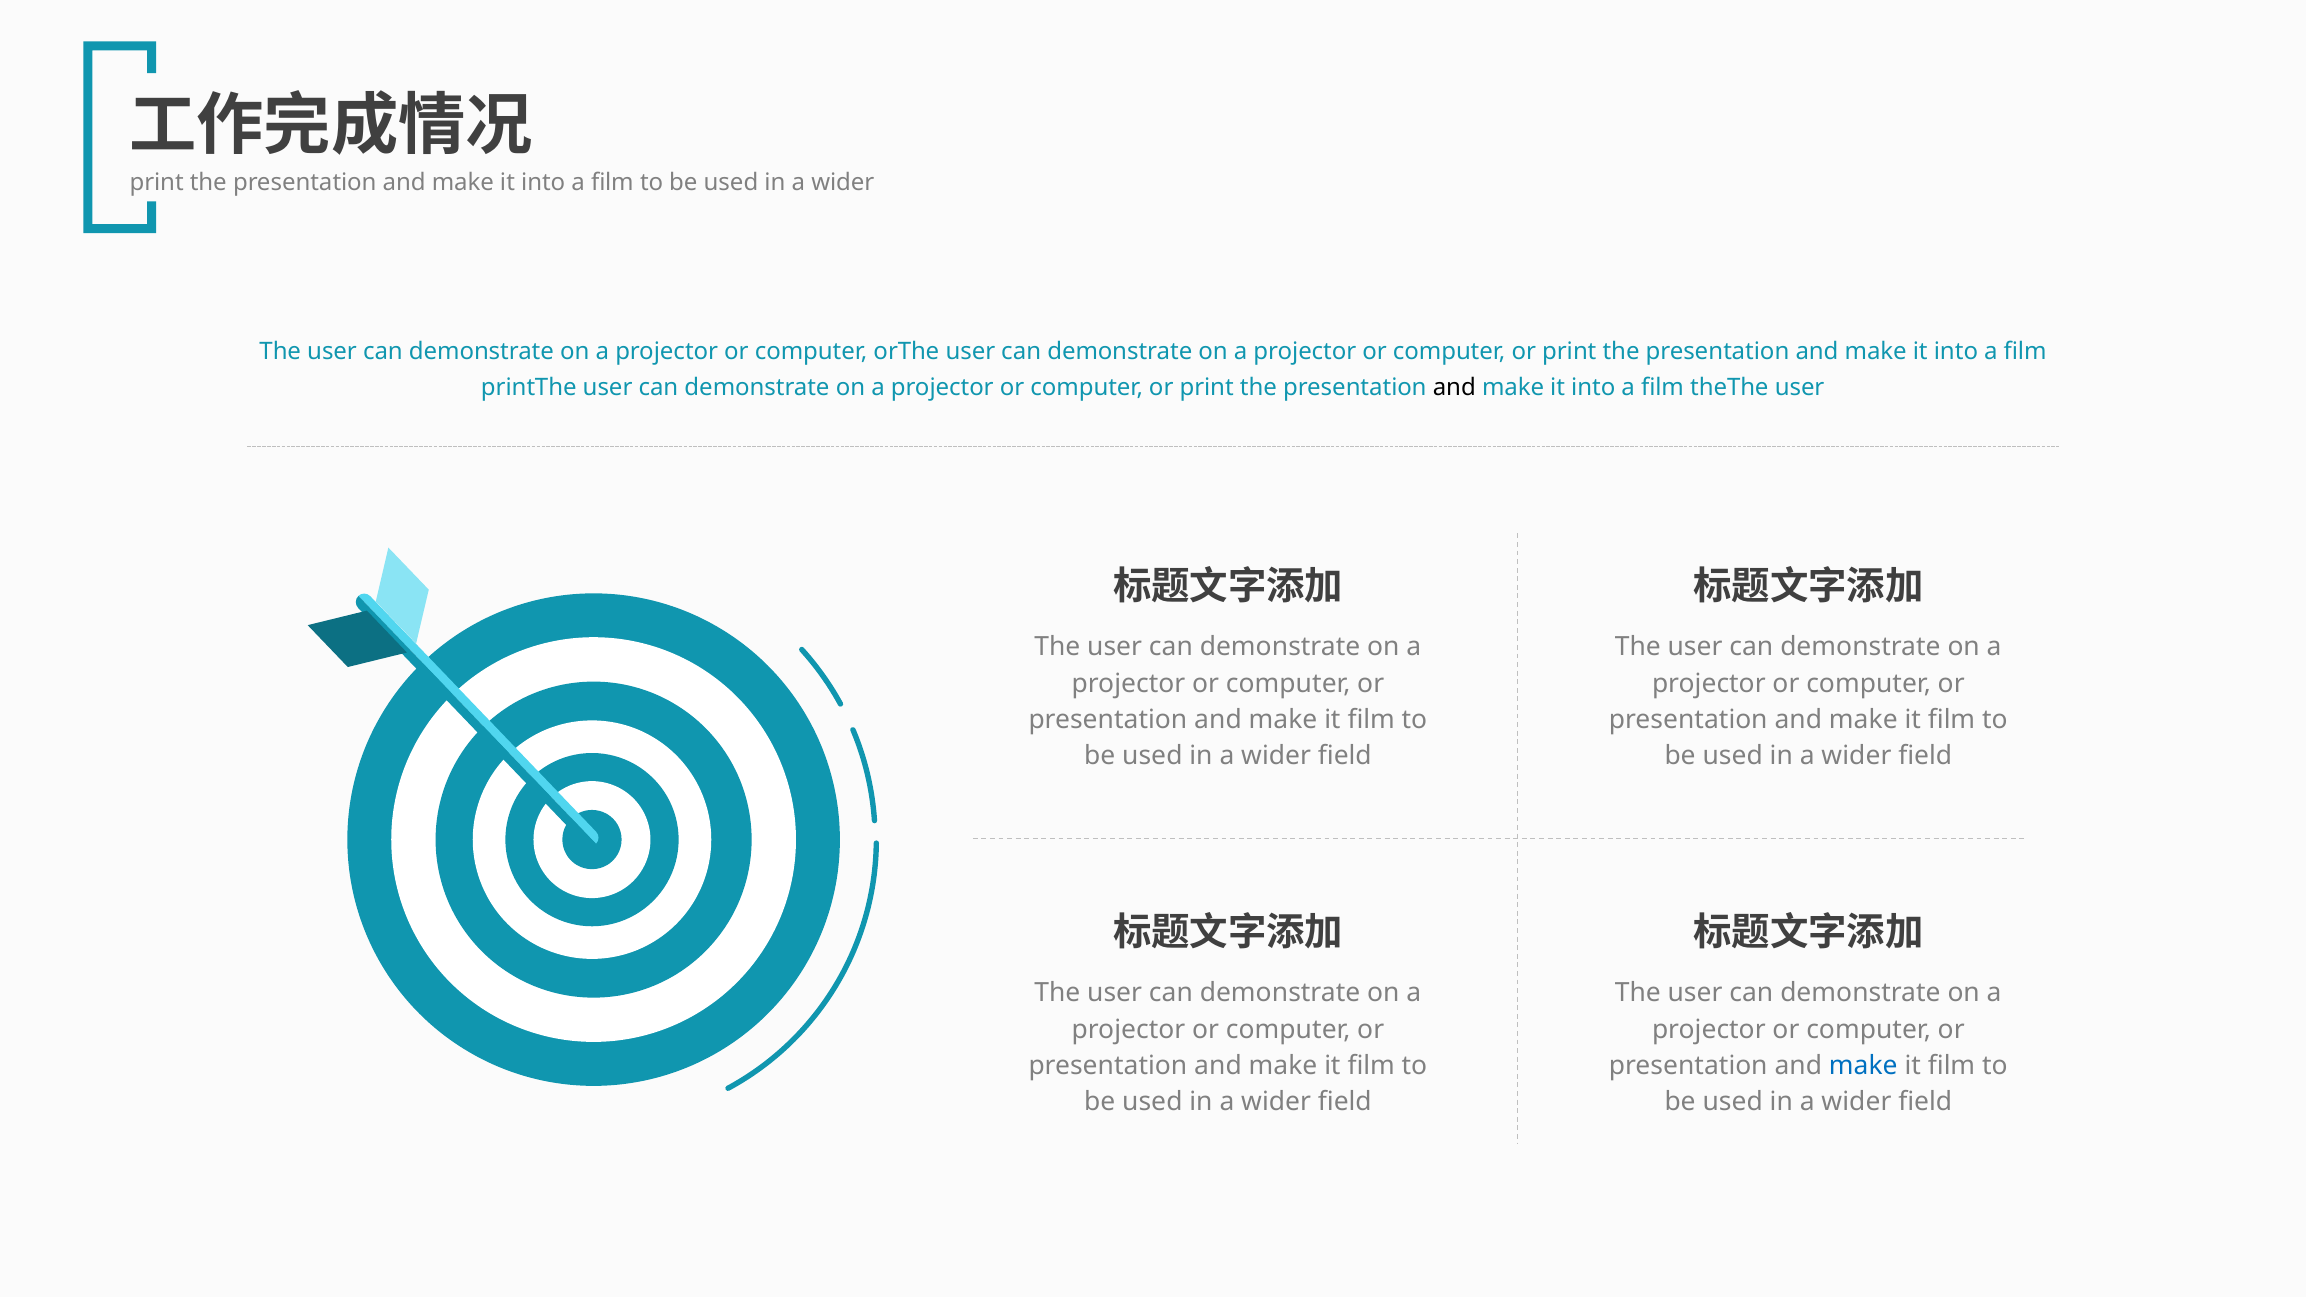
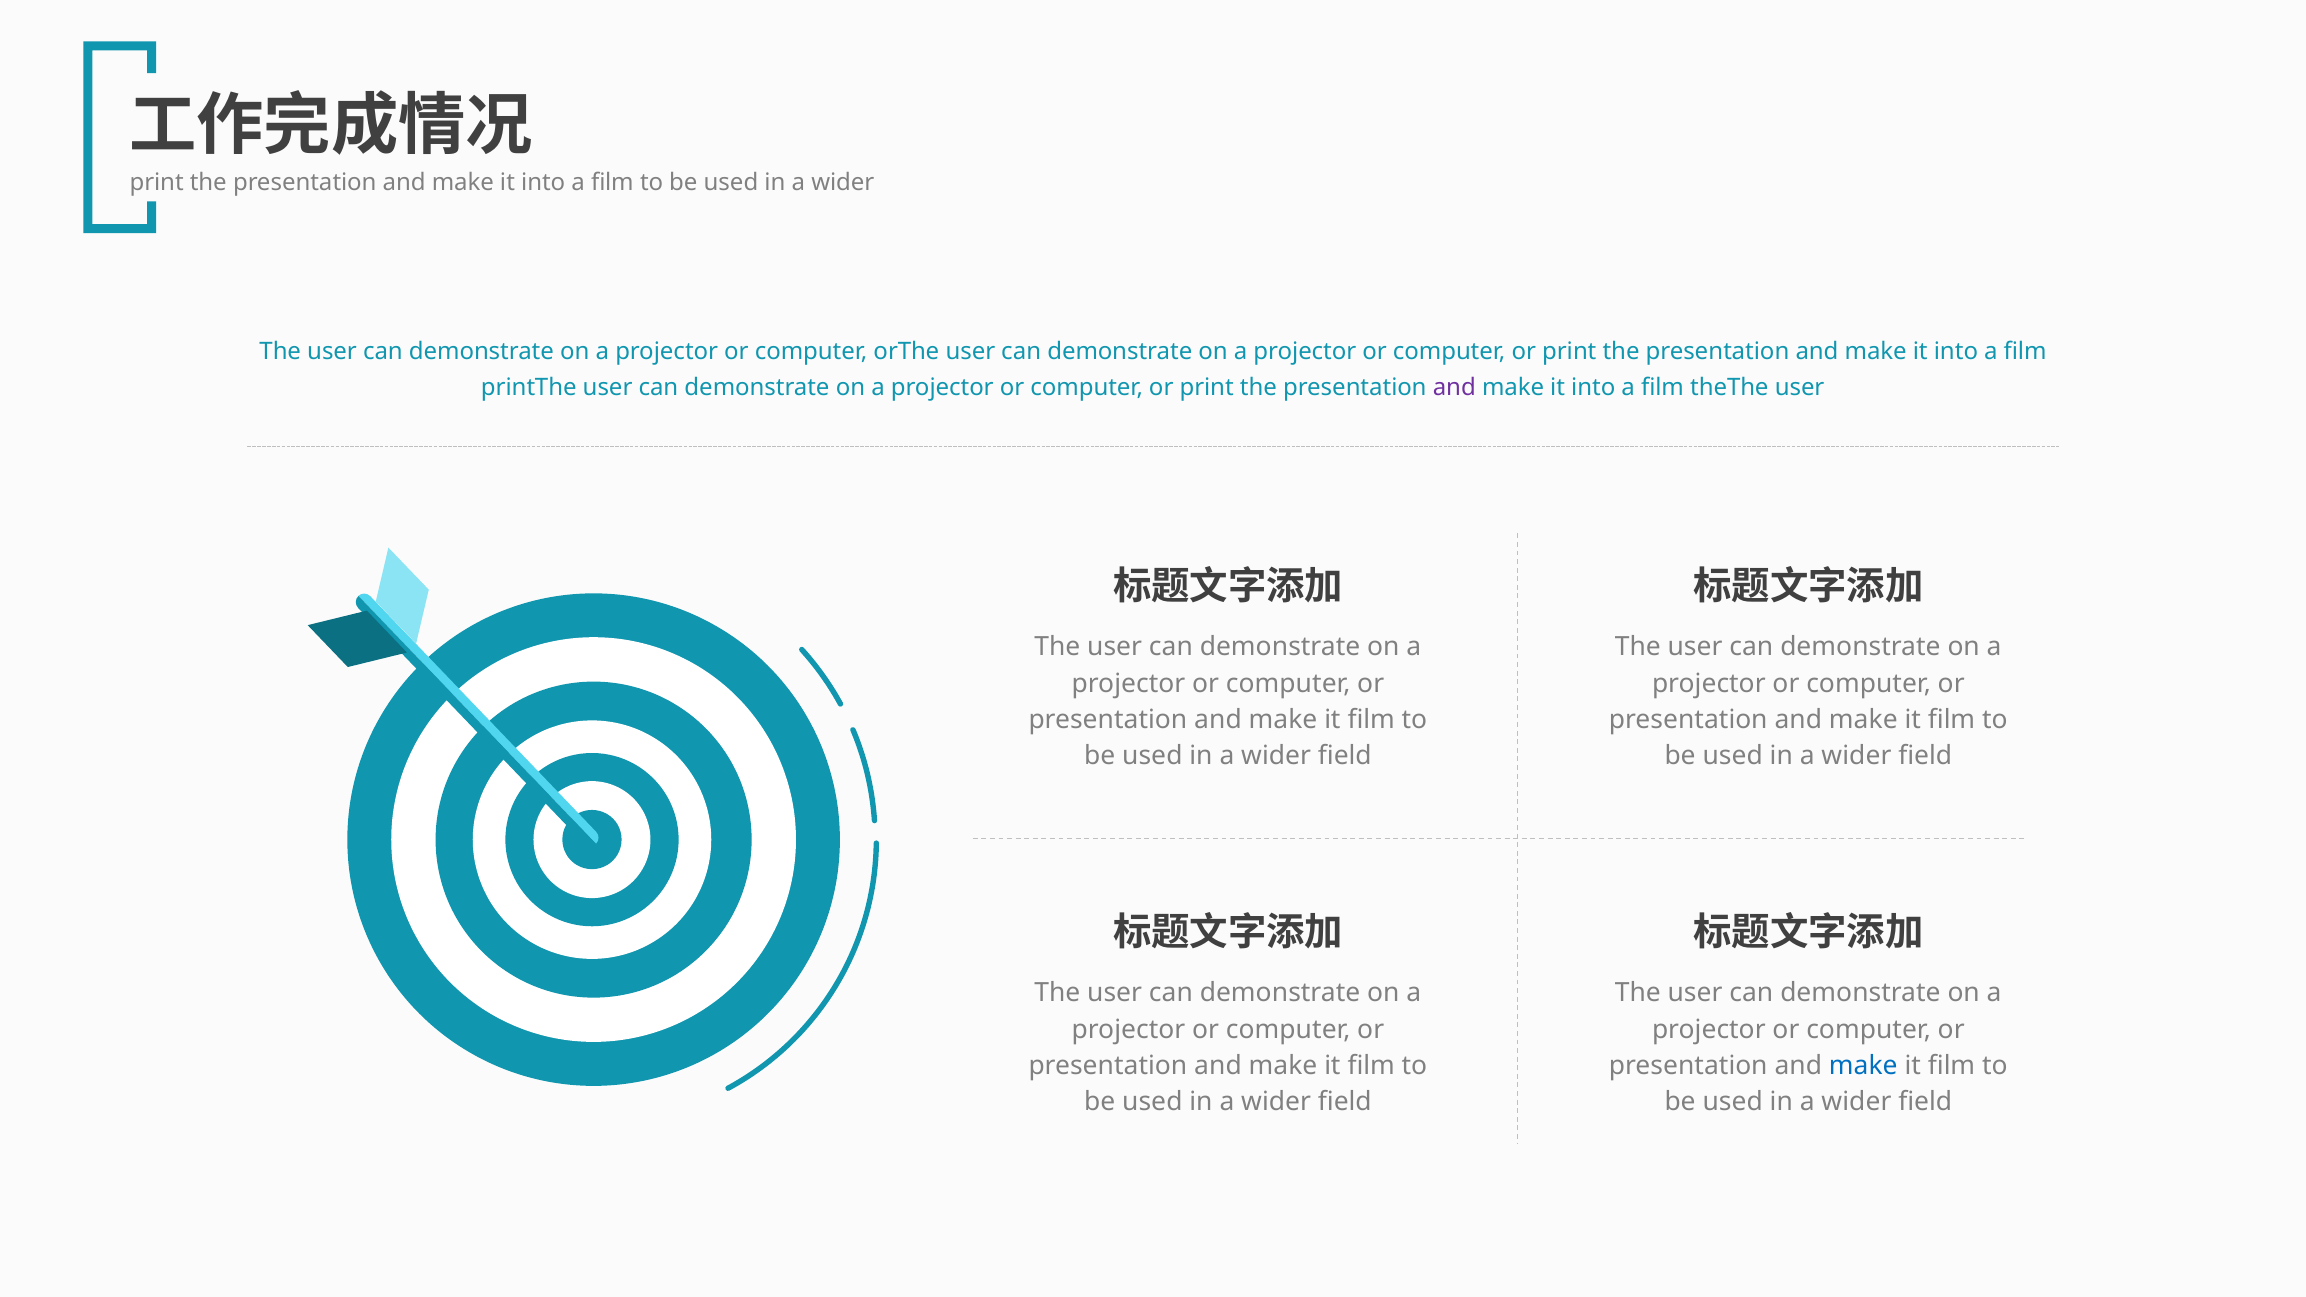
and at (1454, 388) colour: black -> purple
